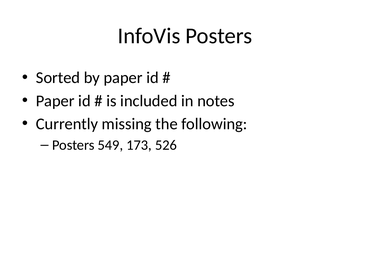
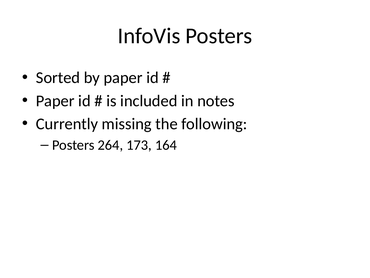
549: 549 -> 264
526: 526 -> 164
